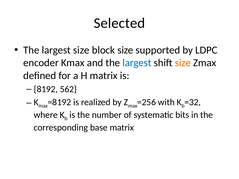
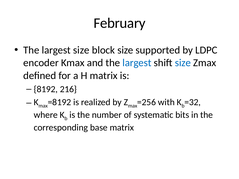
Selected: Selected -> February
size at (183, 63) colour: orange -> blue
562: 562 -> 216
